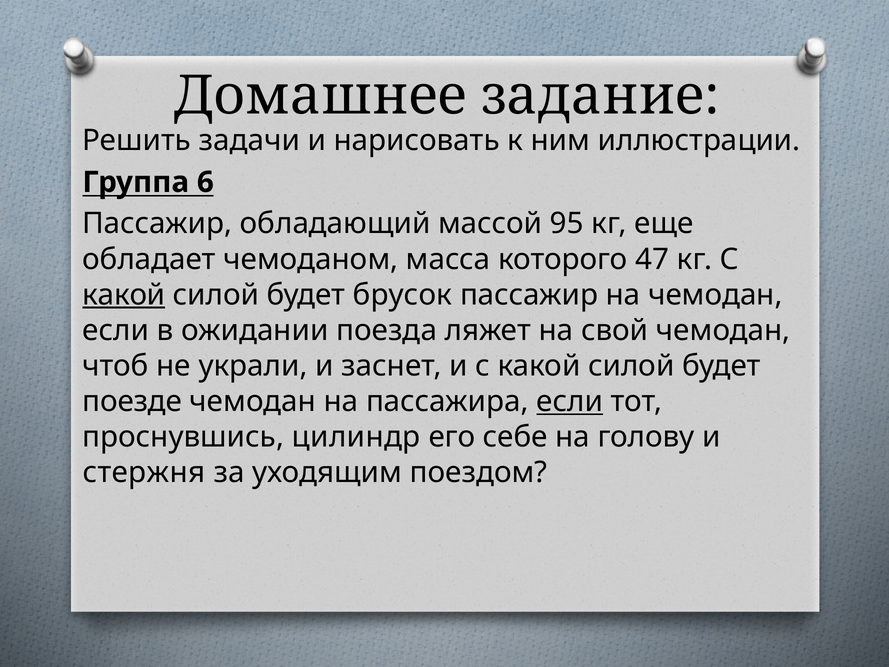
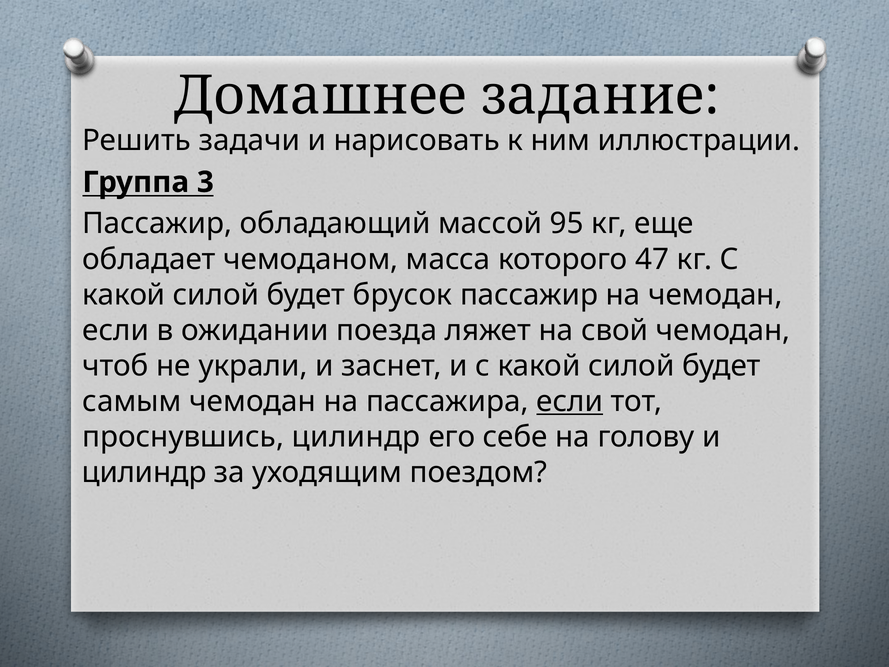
6: 6 -> 3
какой at (124, 295) underline: present -> none
поезде: поезде -> самым
стержня at (144, 473): стержня -> цилиндр
